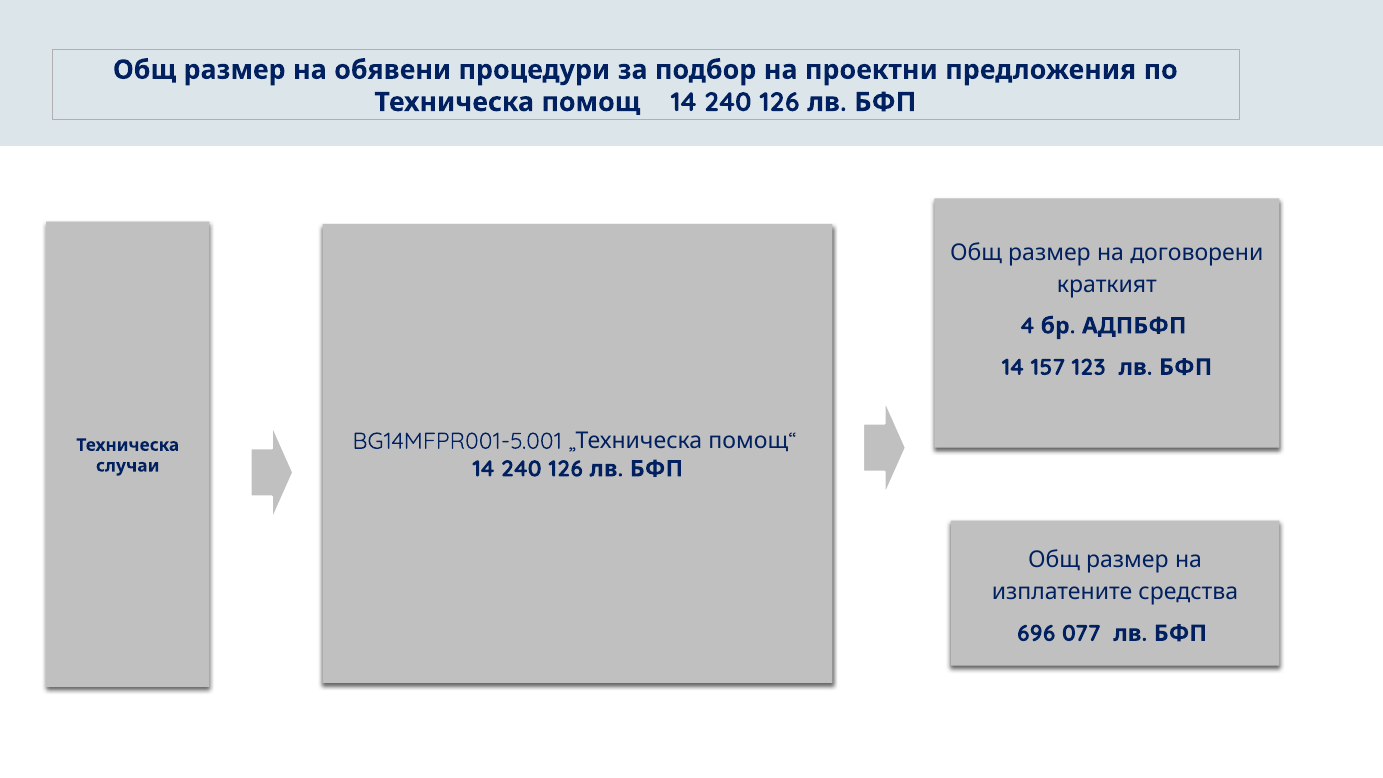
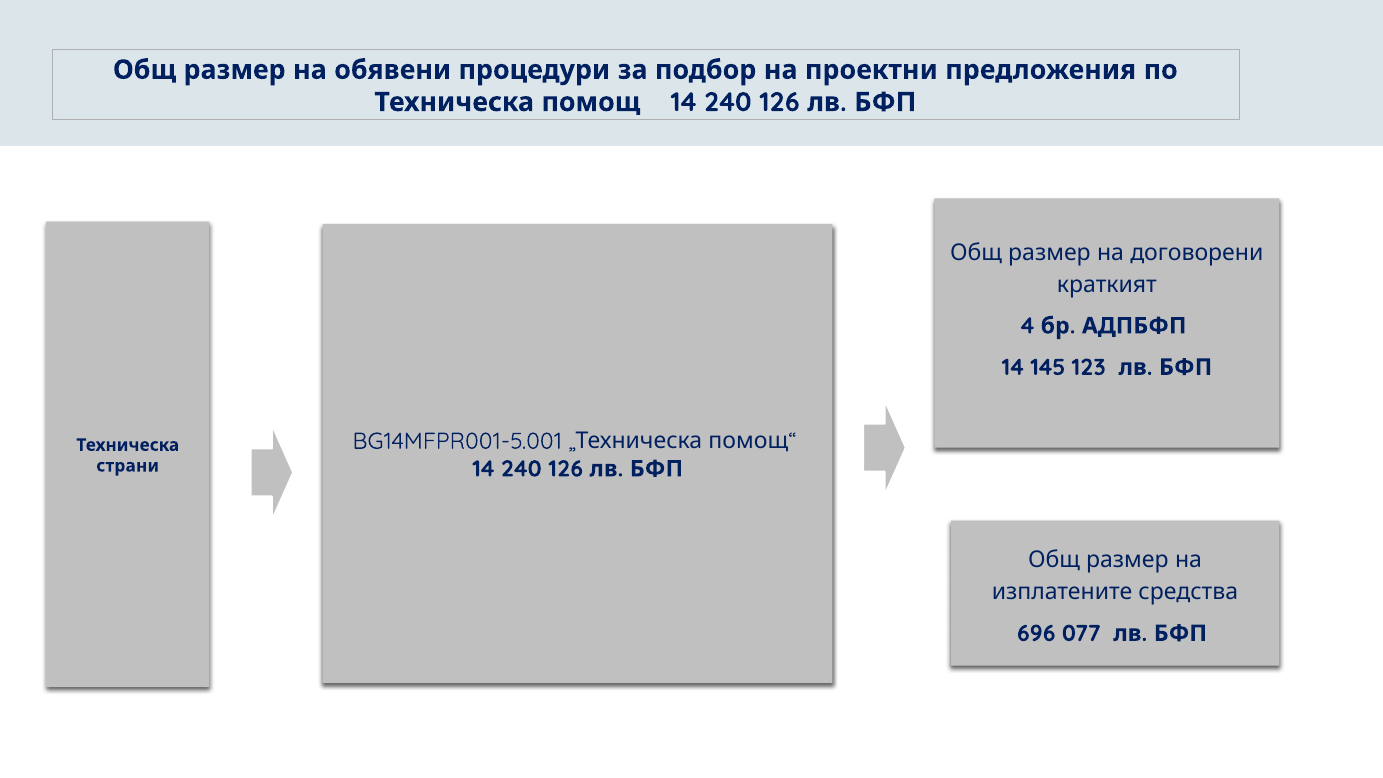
157: 157 -> 145
случаи: случаи -> страни
